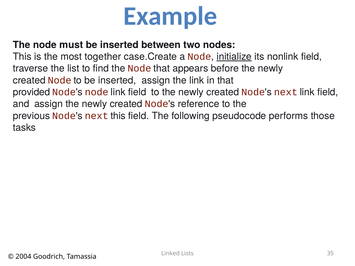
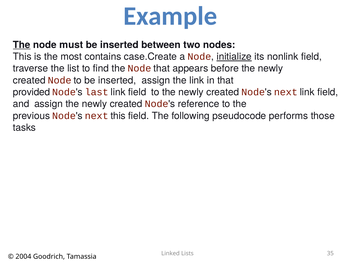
The at (22, 45) underline: none -> present
together: together -> contains
Node's node: node -> last
